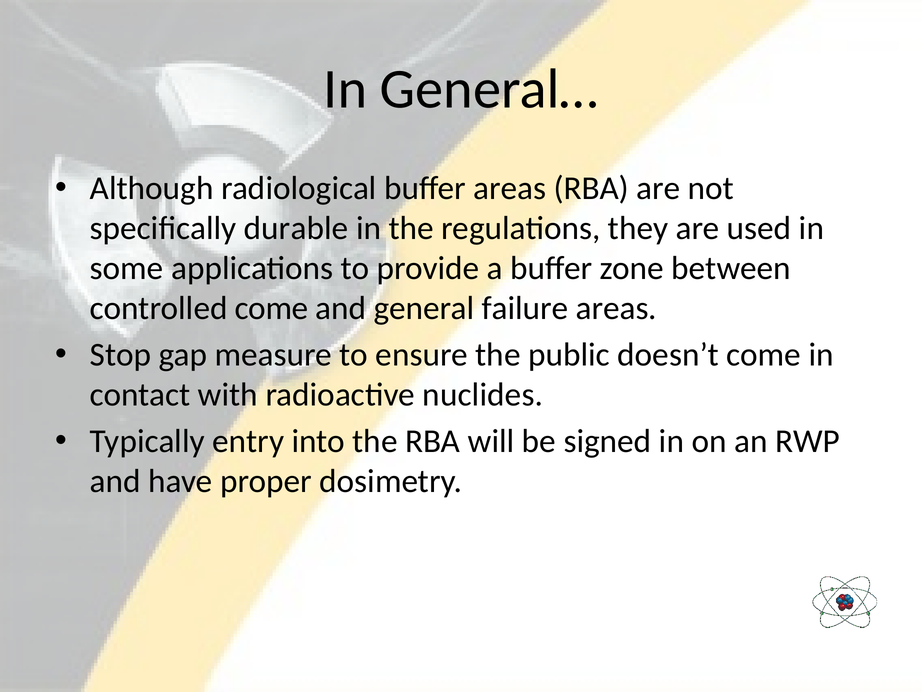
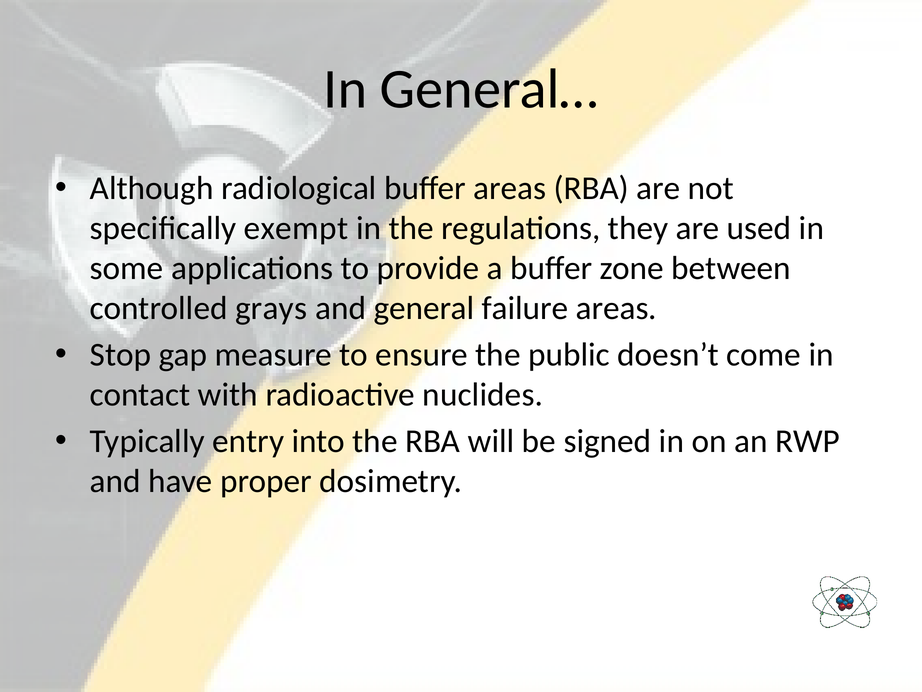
durable: durable -> exempt
controlled come: come -> grays
